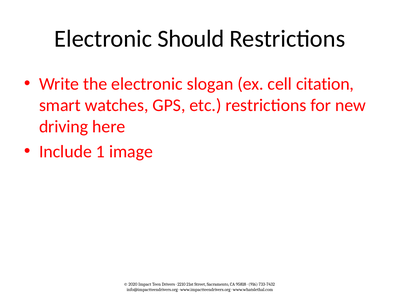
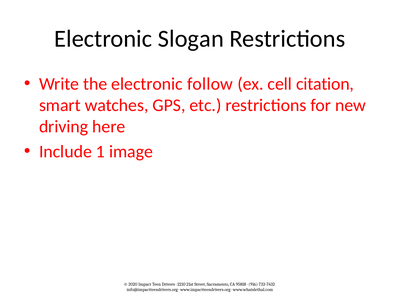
Should: Should -> Slogan
slogan: slogan -> follow
